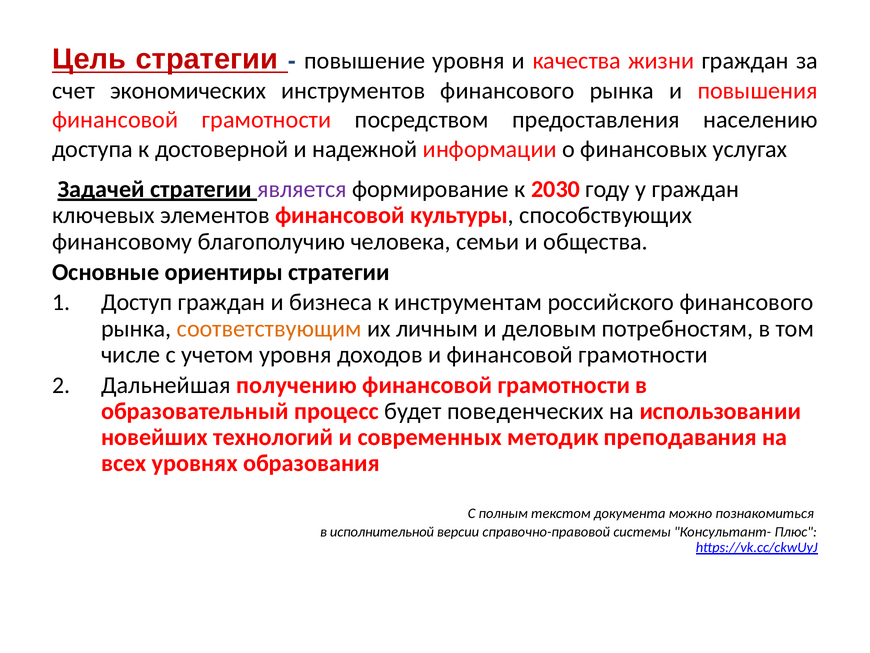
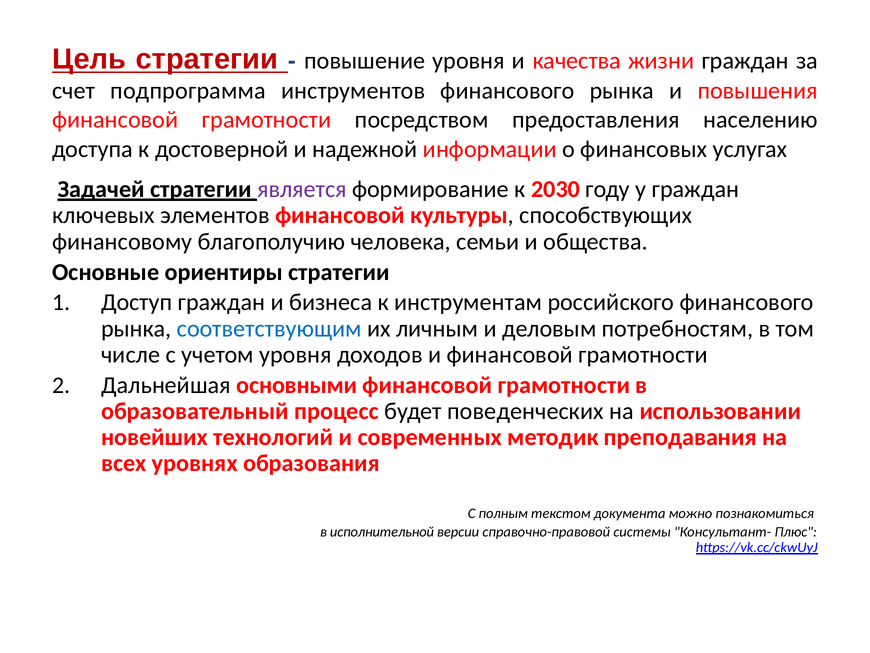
экономических: экономических -> подпрограмма
соответствующим colour: orange -> blue
получению: получению -> основными
